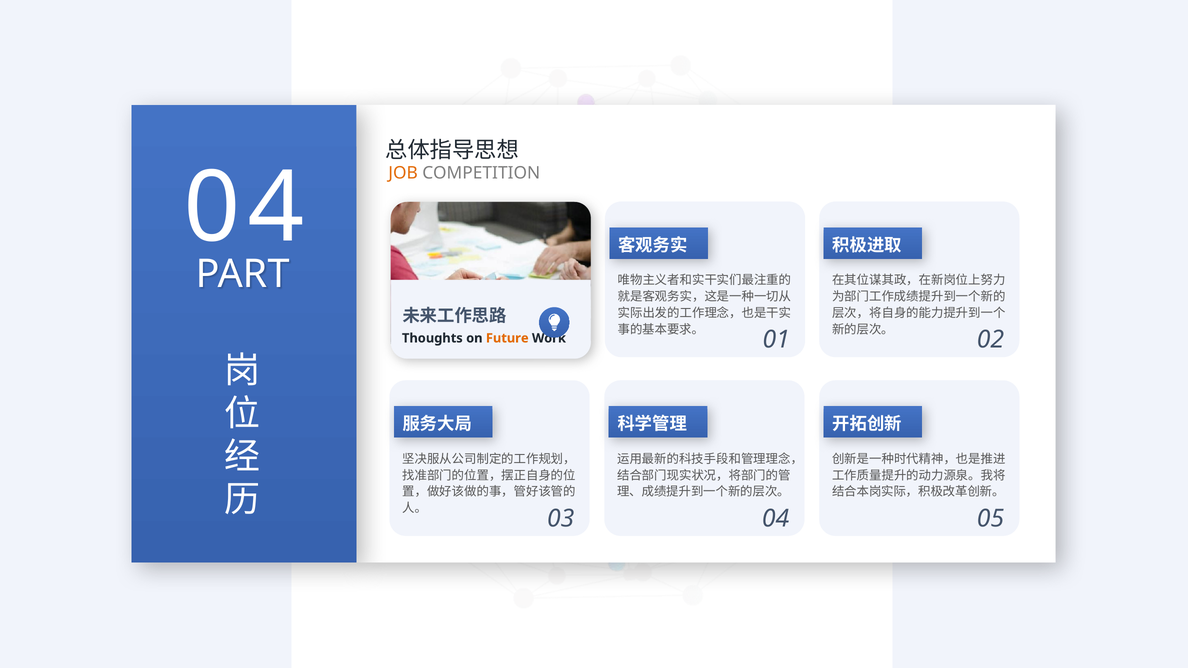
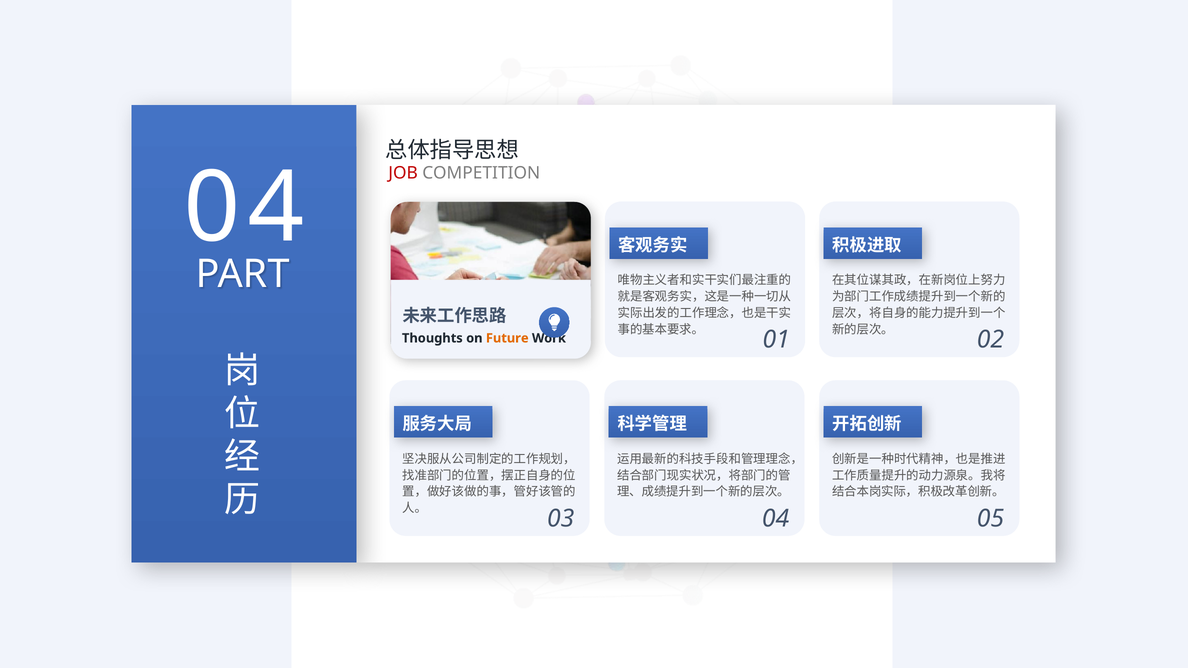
JOB colour: orange -> red
